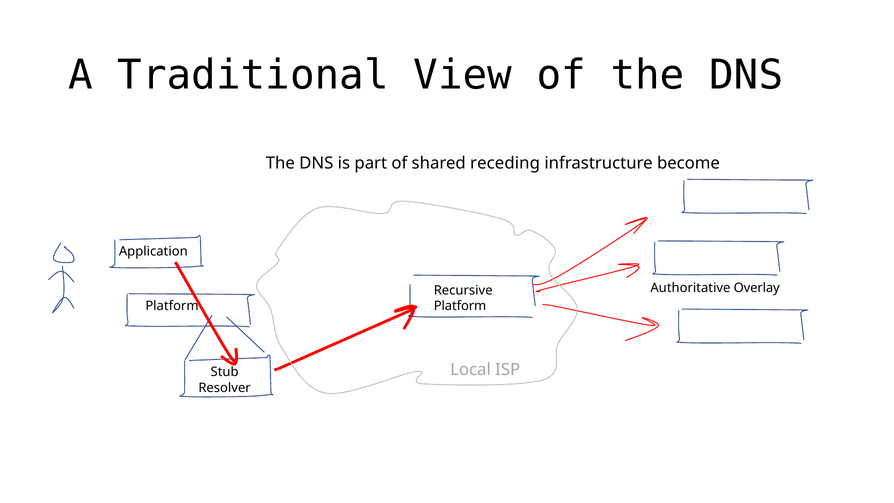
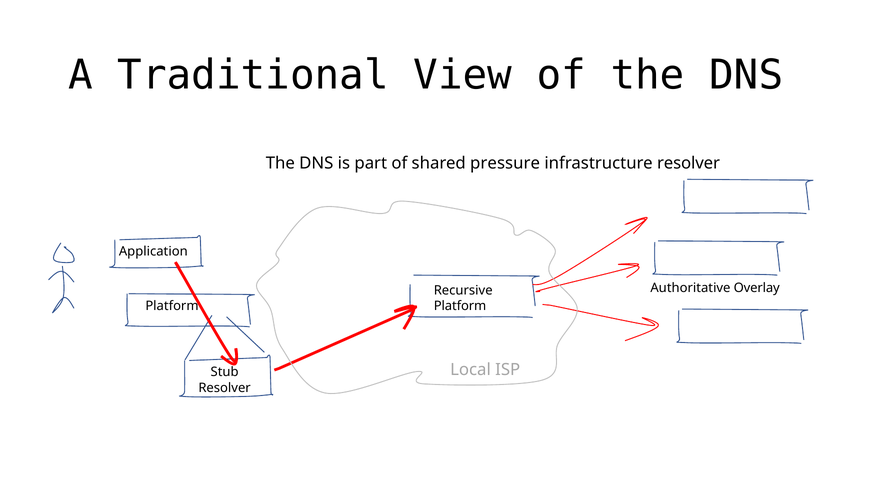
receding: receding -> pressure
infrastructure become: become -> resolver
